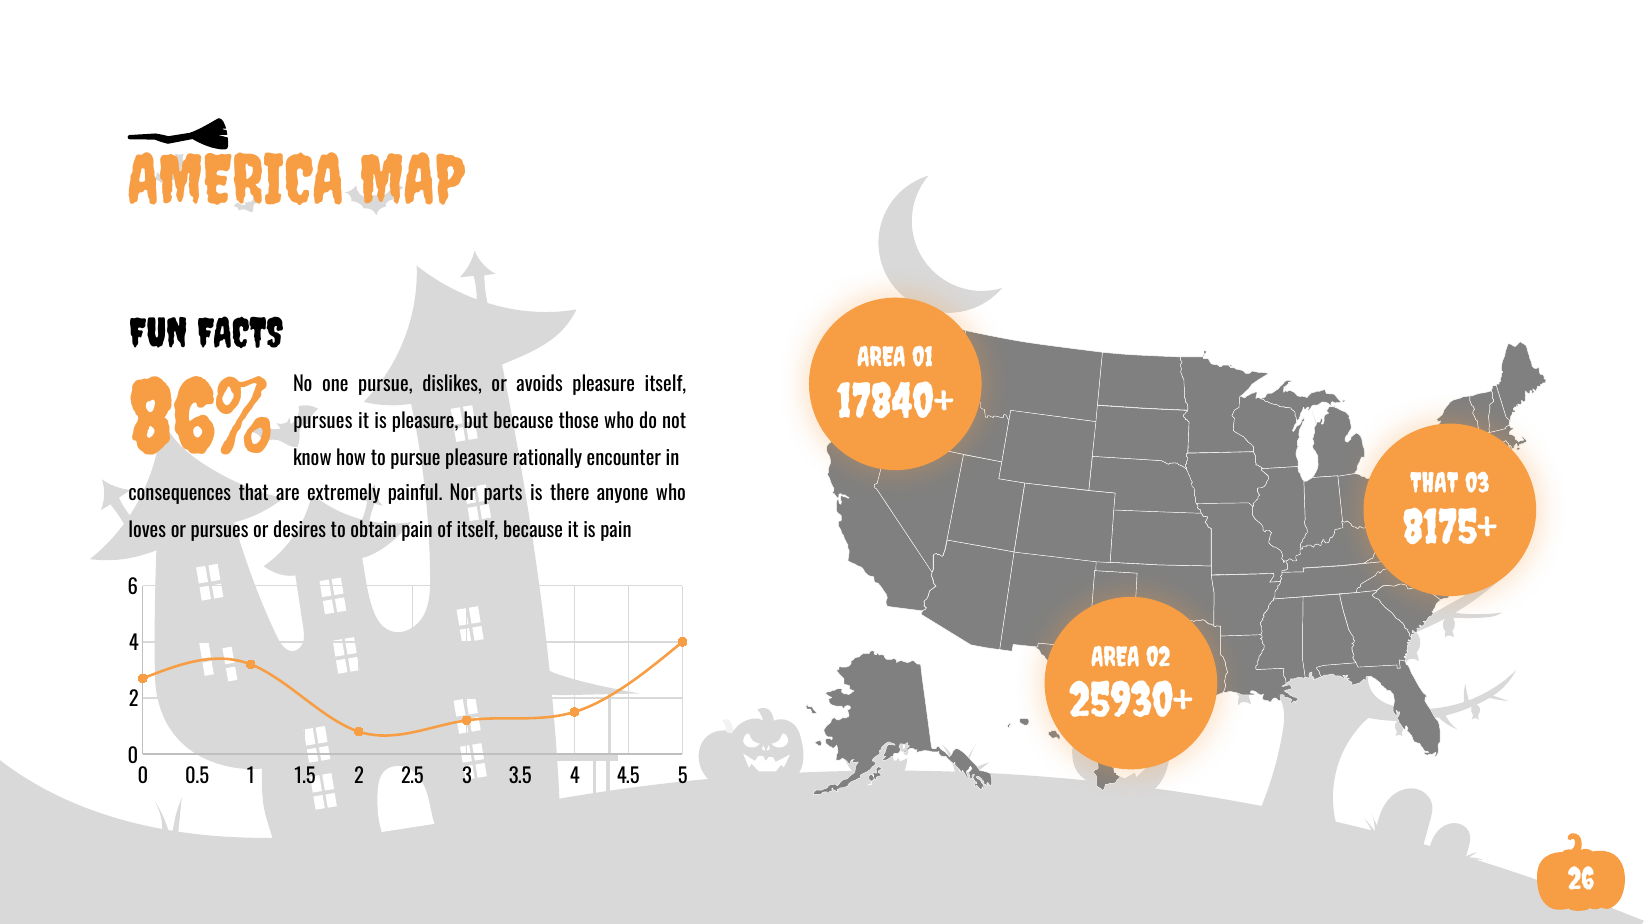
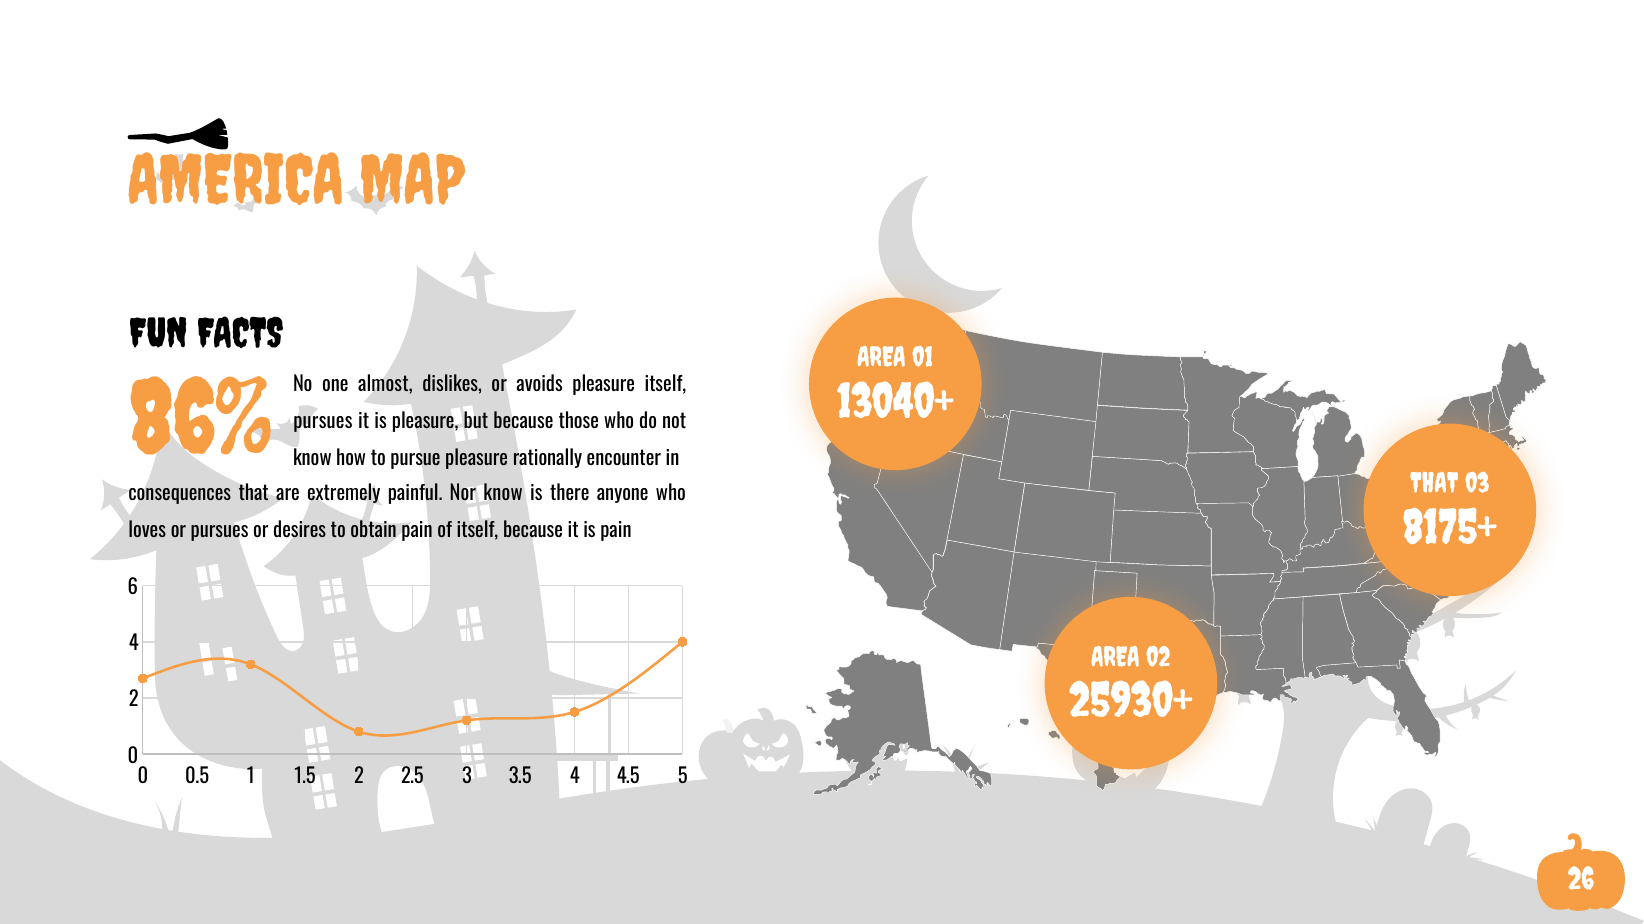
one pursue: pursue -> almost
17840+: 17840+ -> 13040+
Nor parts: parts -> know
